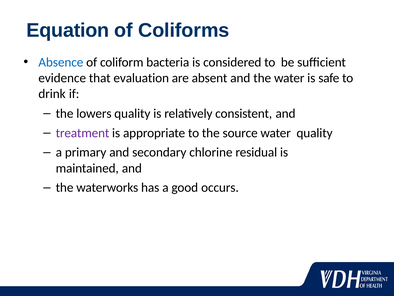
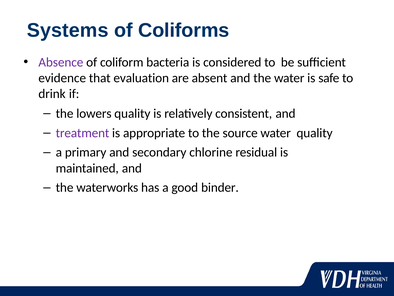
Equation: Equation -> Systems
Absence colour: blue -> purple
occurs: occurs -> binder
